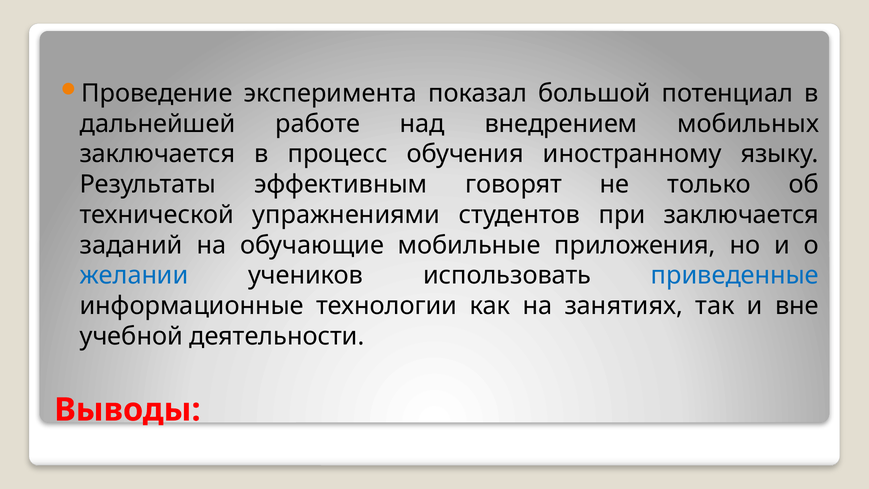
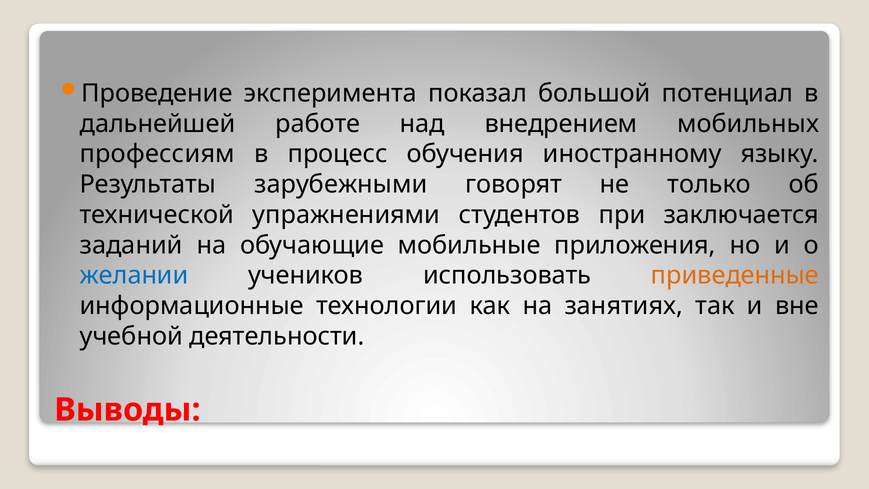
заключается at (158, 154): заключается -> профессиям
эффективным: эффективным -> зарубежными
приведенные colour: blue -> orange
